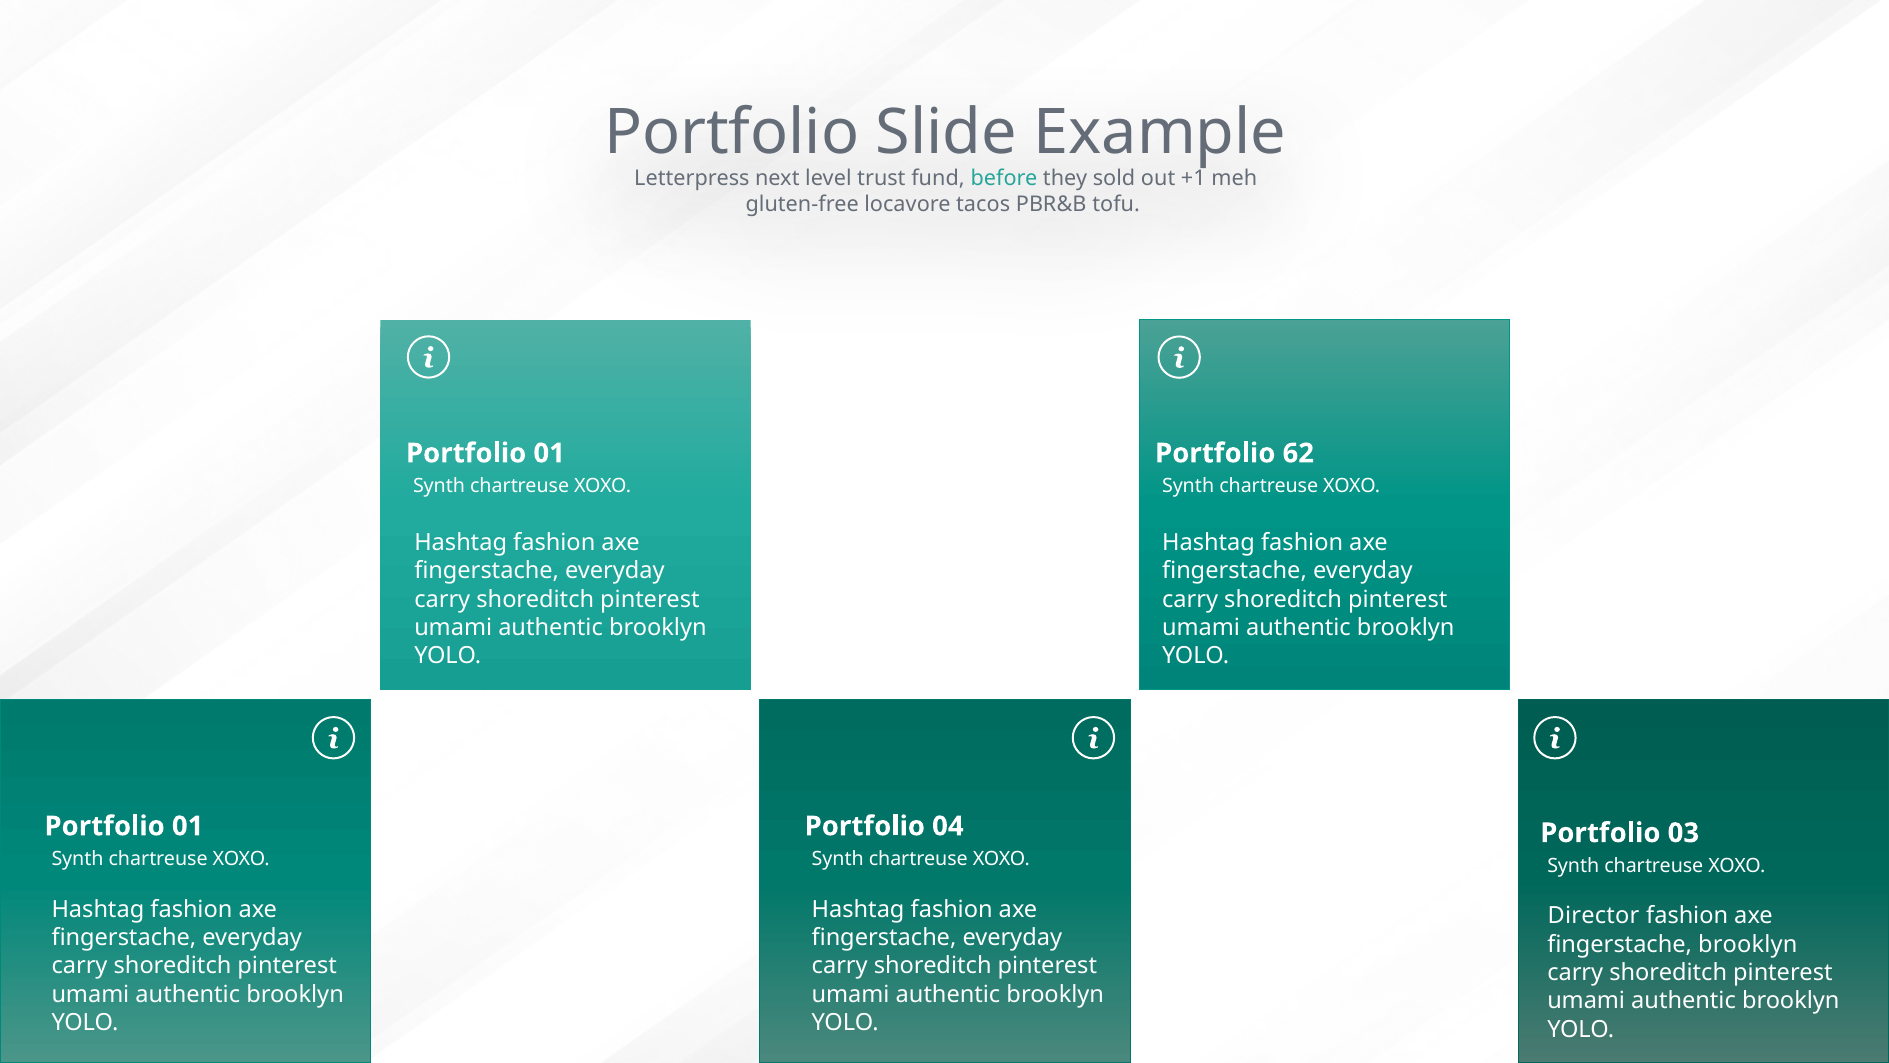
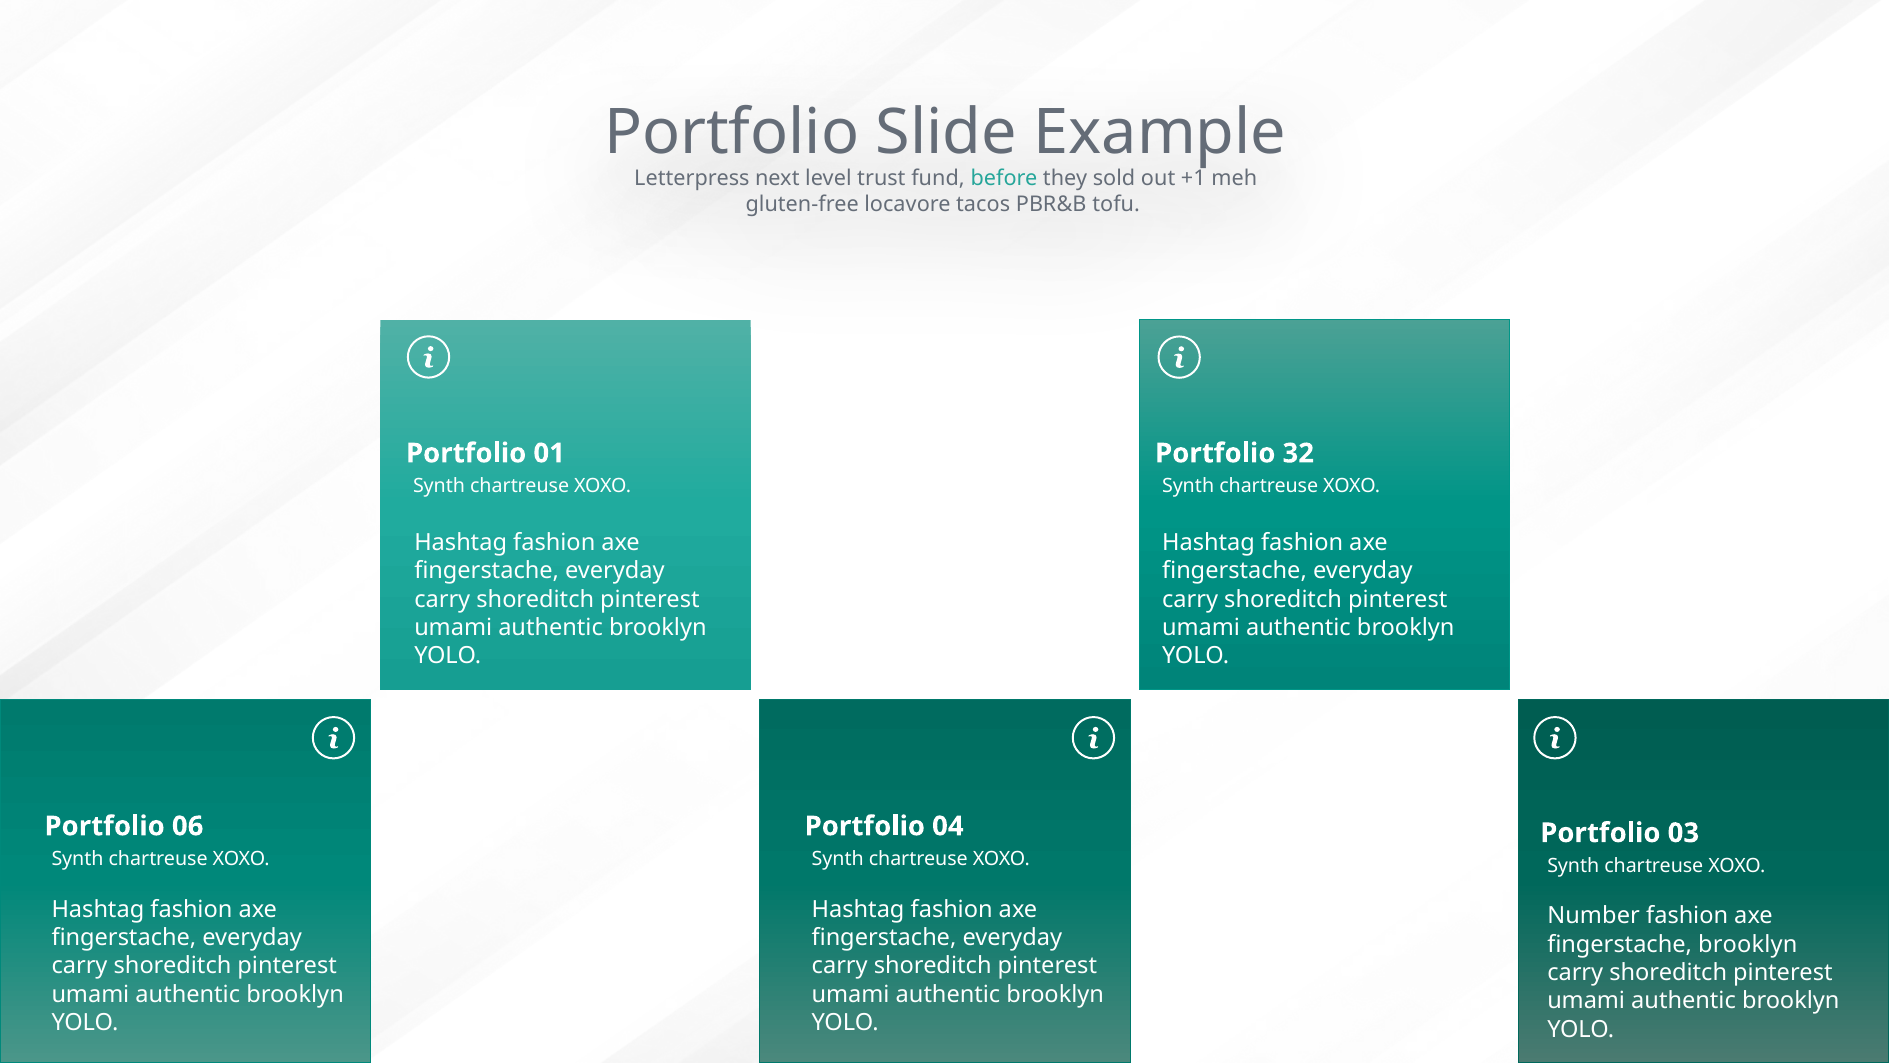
62: 62 -> 32
01 at (188, 826): 01 -> 06
Director: Director -> Number
